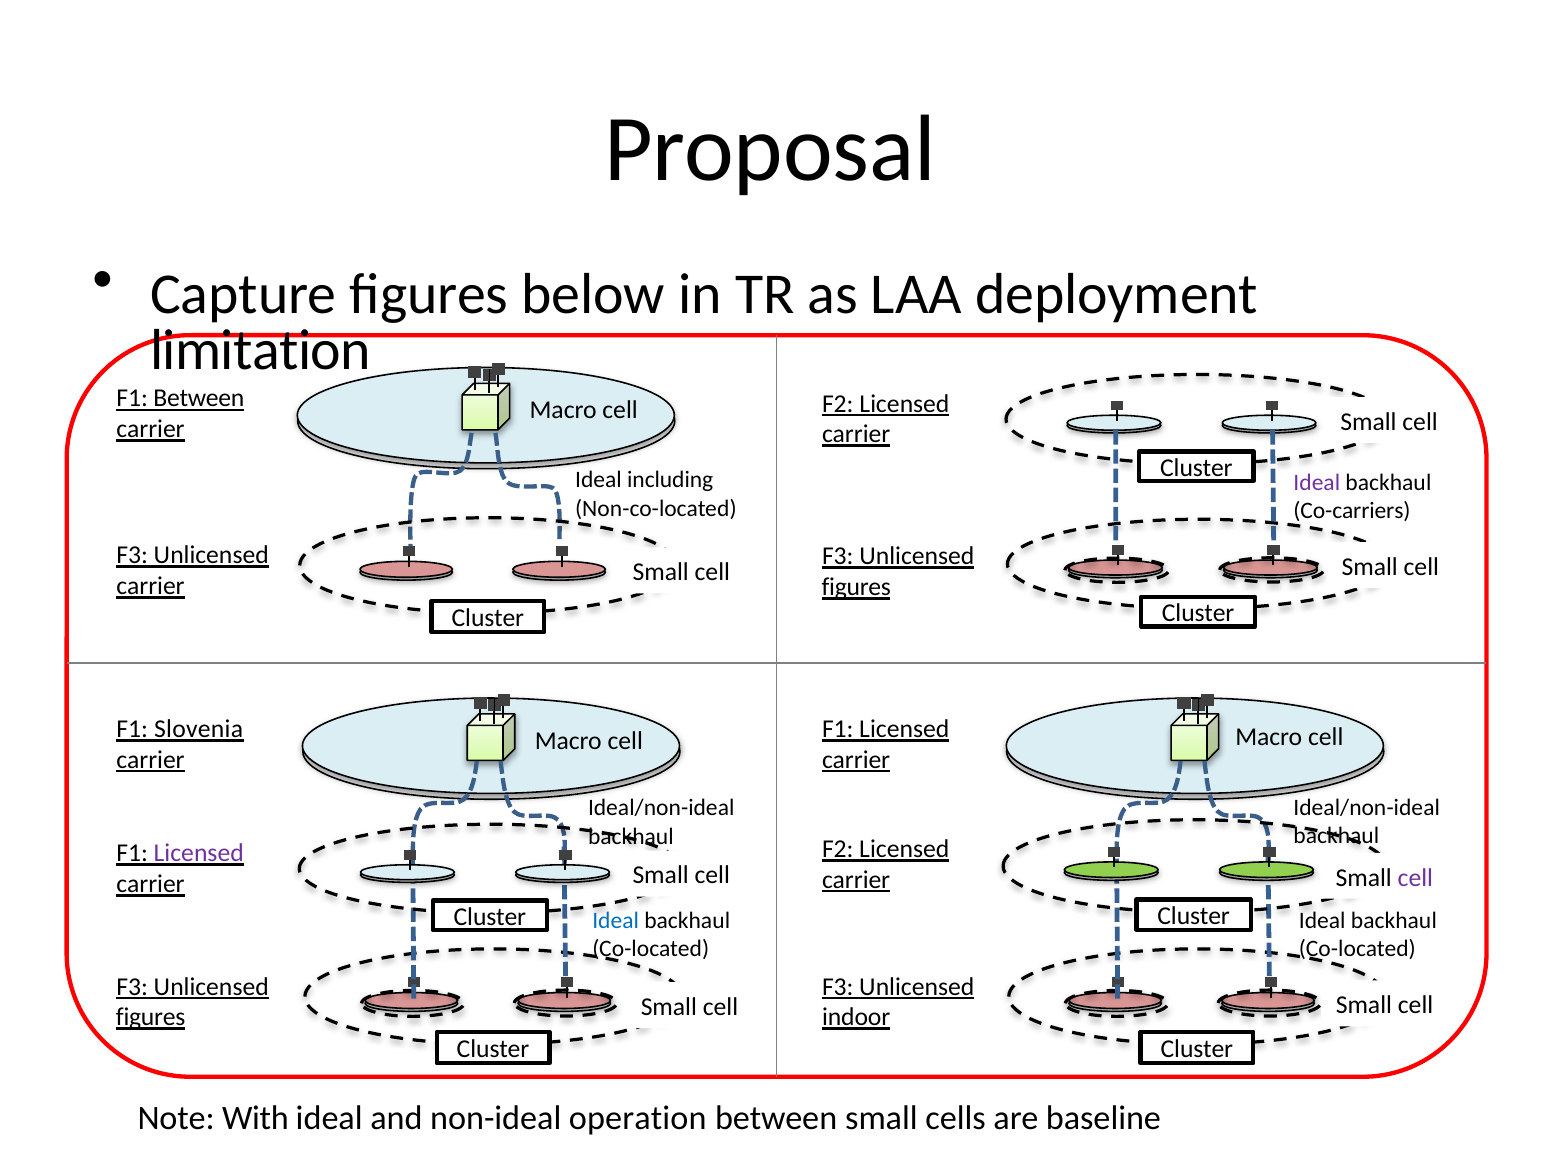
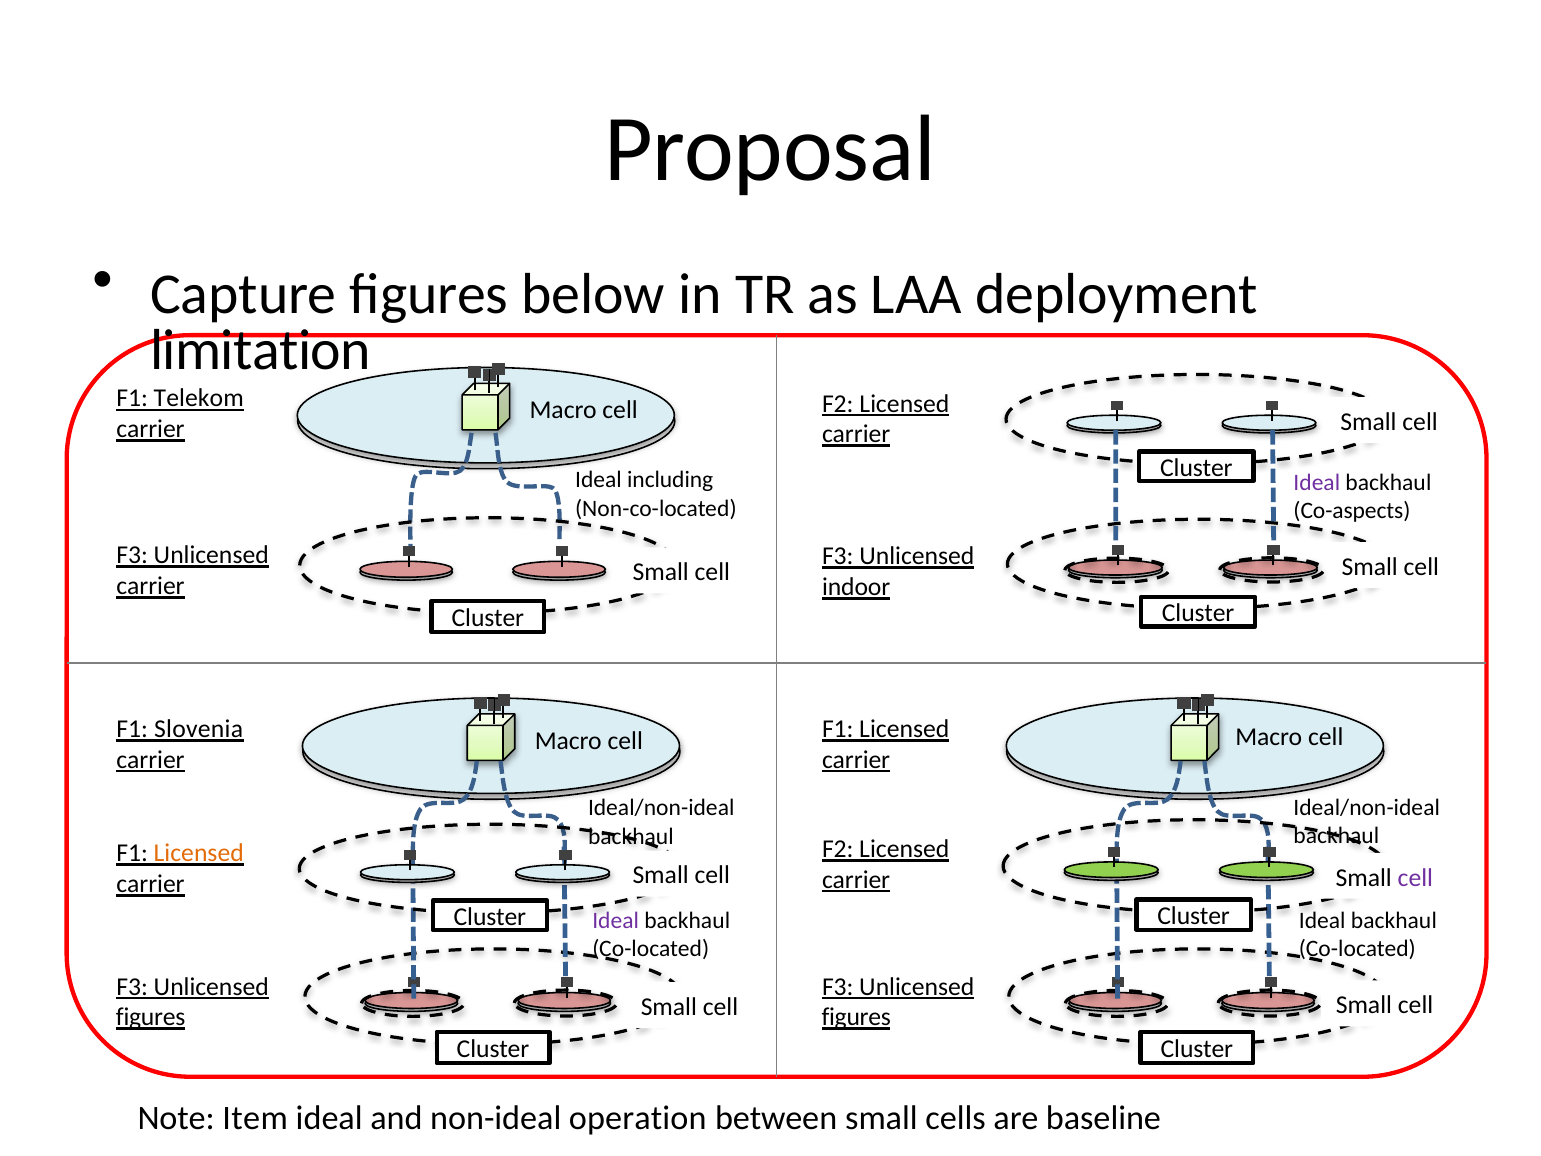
F1 Between: Between -> Telekom
Co-carriers: Co-carriers -> Co-aspects
figures at (856, 587): figures -> indoor
Licensed at (199, 853) colour: purple -> orange
Ideal at (616, 920) colour: blue -> purple
indoor at (856, 1017): indoor -> figures
With: With -> Item
